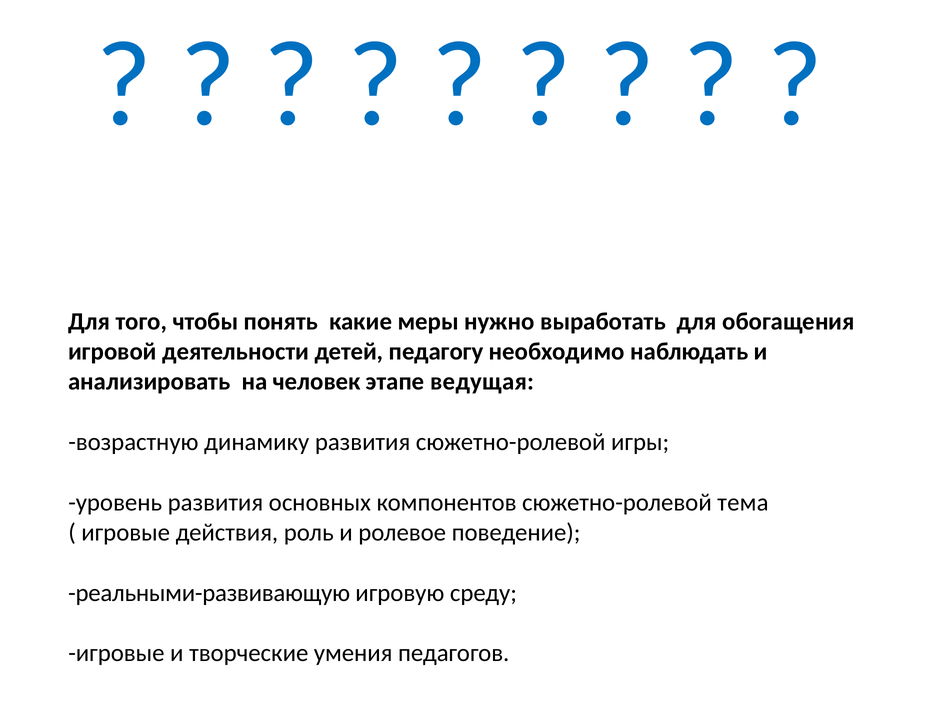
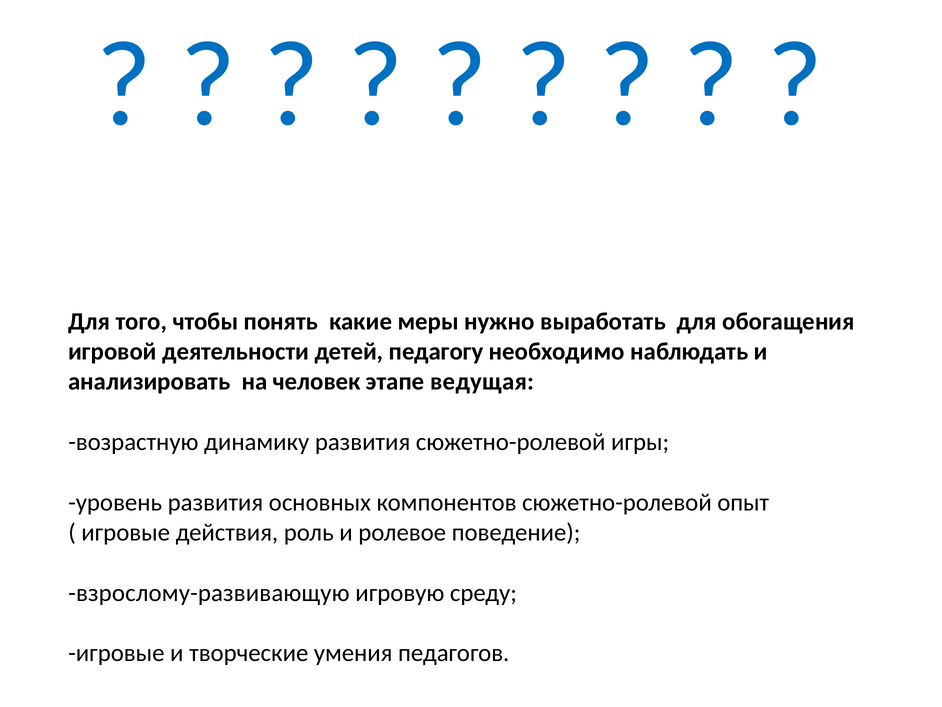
тема: тема -> опыт
реальными-развивающую: реальными-развивающую -> взрослому-развивающую
